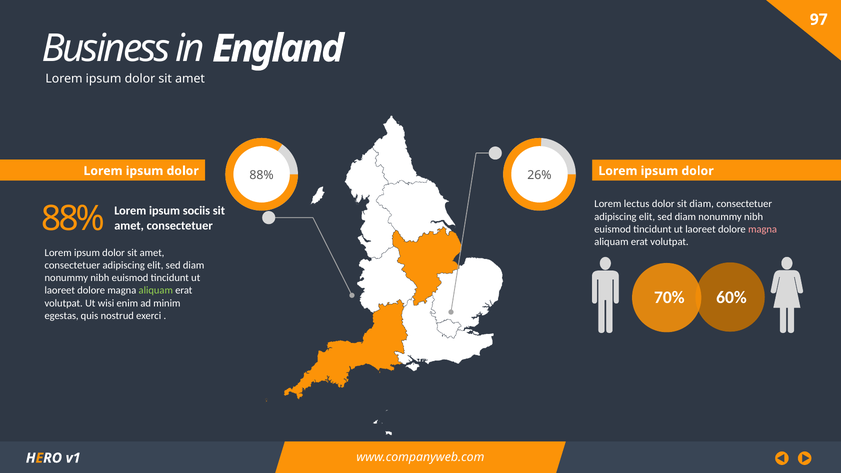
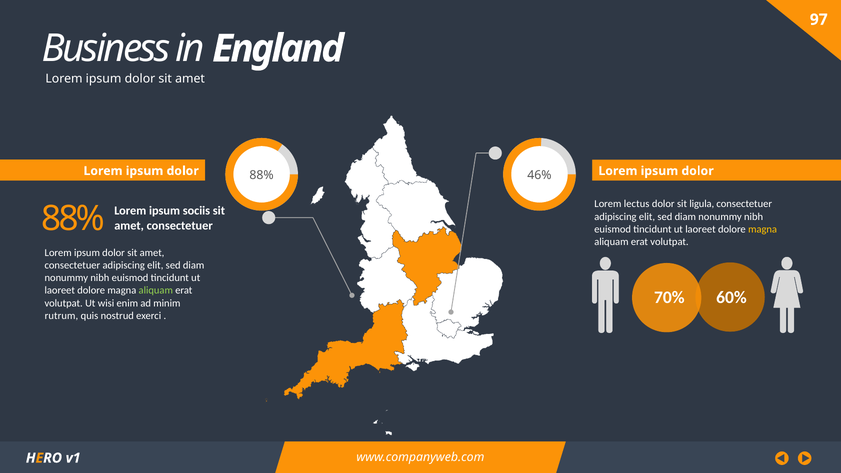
26%: 26% -> 46%
sit diam: diam -> ligula
magna at (763, 229) colour: pink -> yellow
egestas: egestas -> rutrum
